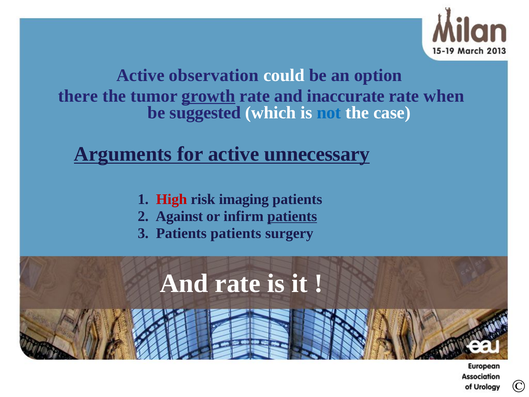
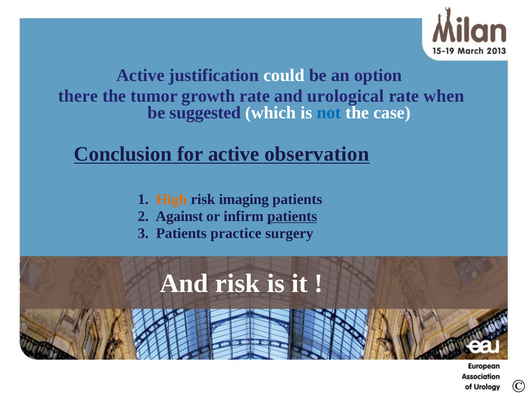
observation: observation -> justification
growth underline: present -> none
inaccurate: inaccurate -> urological
Arguments: Arguments -> Conclusion
unnecessary: unnecessary -> observation
High colour: red -> orange
Patients patients: patients -> practice
And rate: rate -> risk
